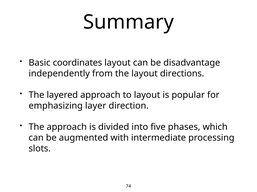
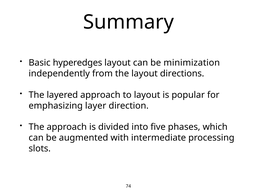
coordinates: coordinates -> hyperedges
disadvantage: disadvantage -> minimization
